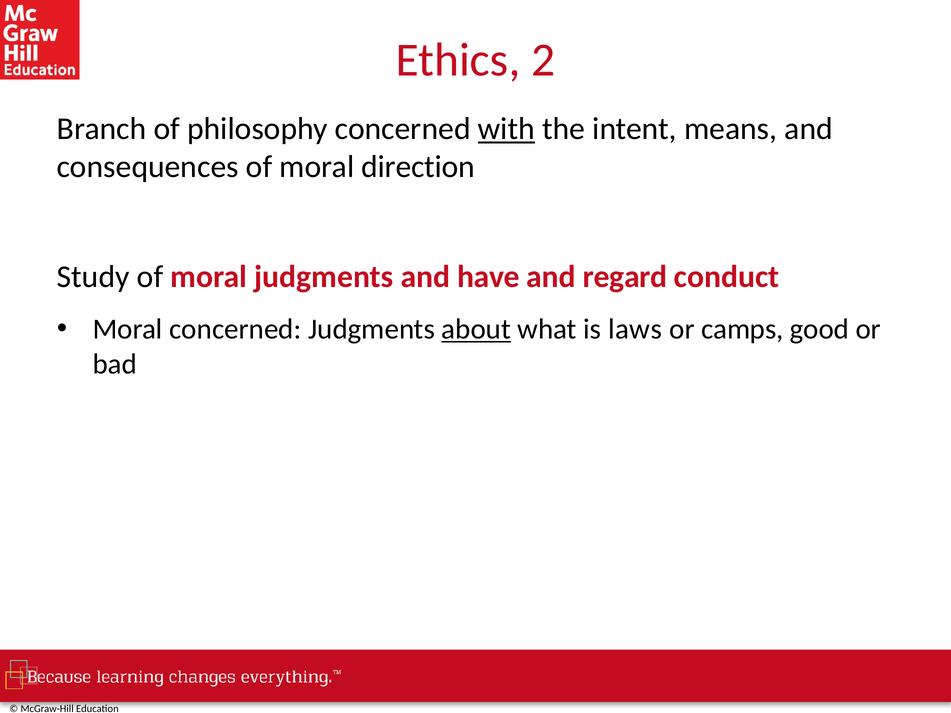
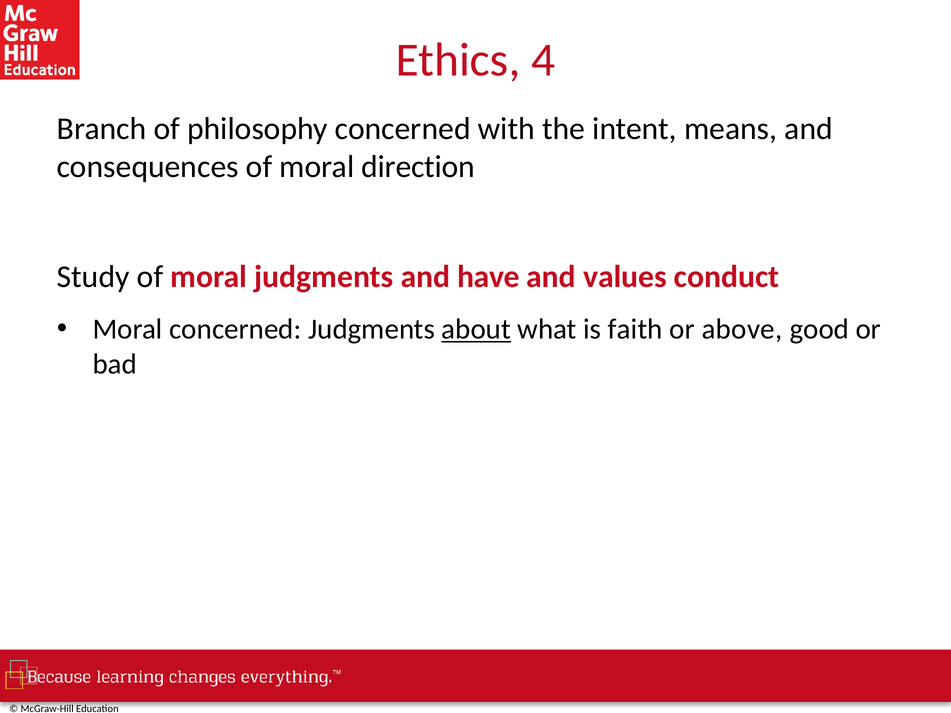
2: 2 -> 4
with underline: present -> none
regard: regard -> values
laws: laws -> faith
camps: camps -> above
